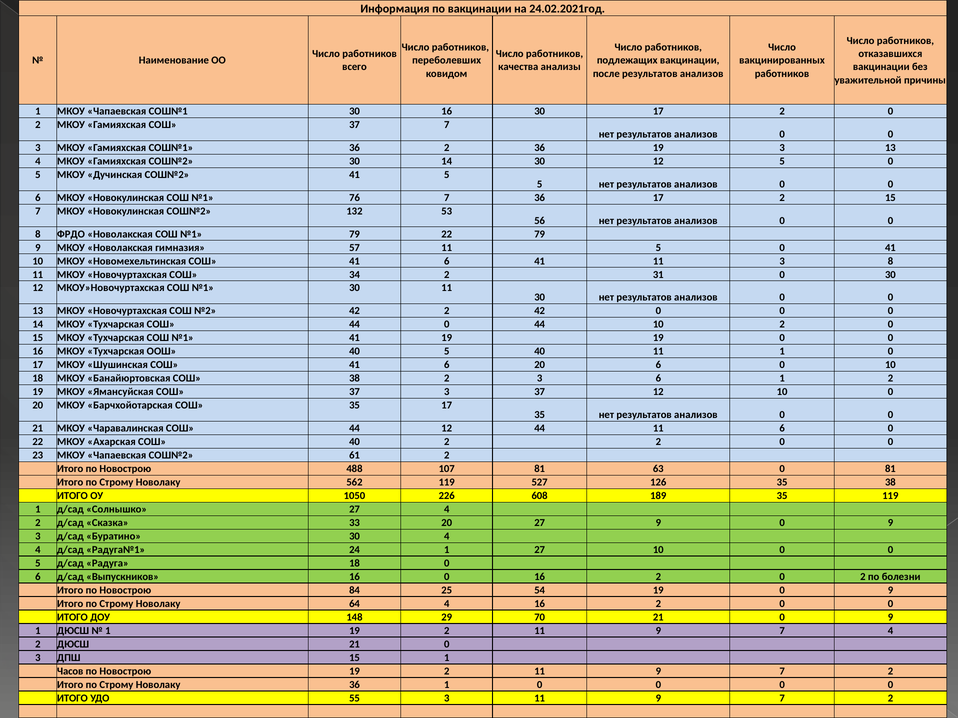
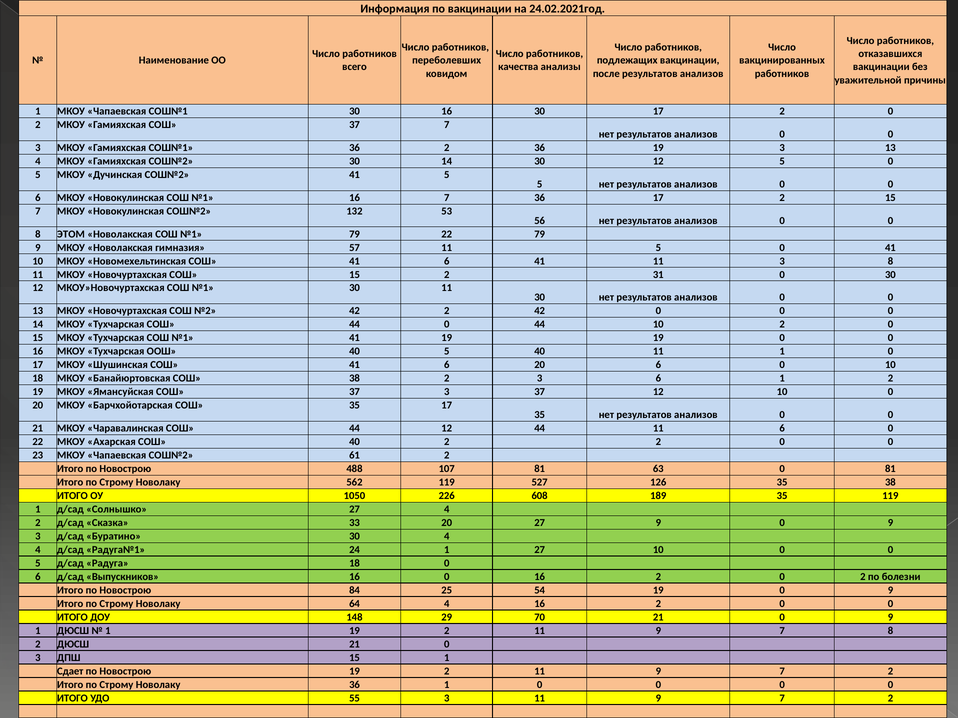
№1 76: 76 -> 16
ФРДО: ФРДО -> ЭТОМ
СОШ 34: 34 -> 15
7 4: 4 -> 8
Часов: Часов -> Сдает
